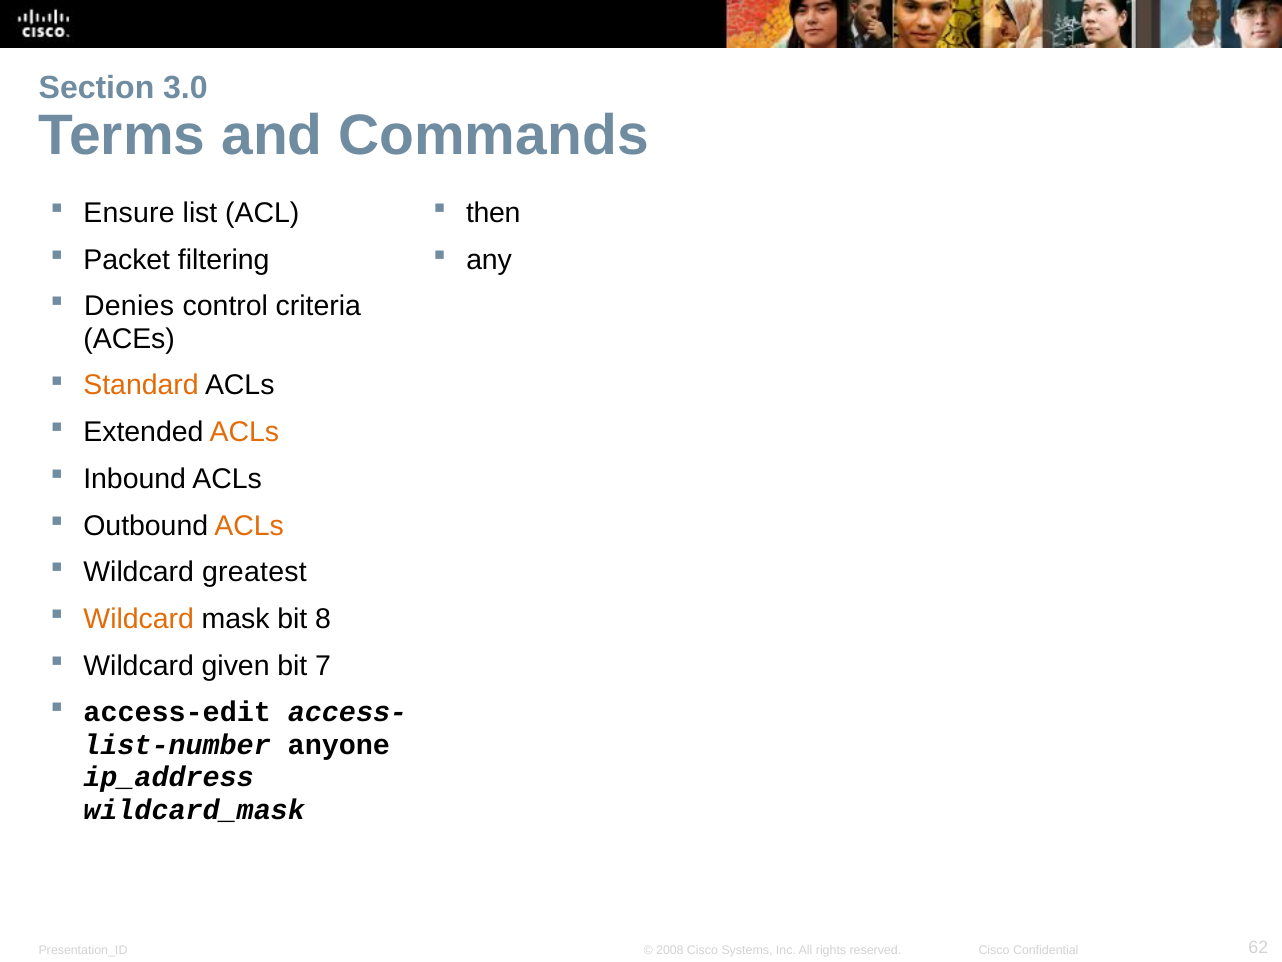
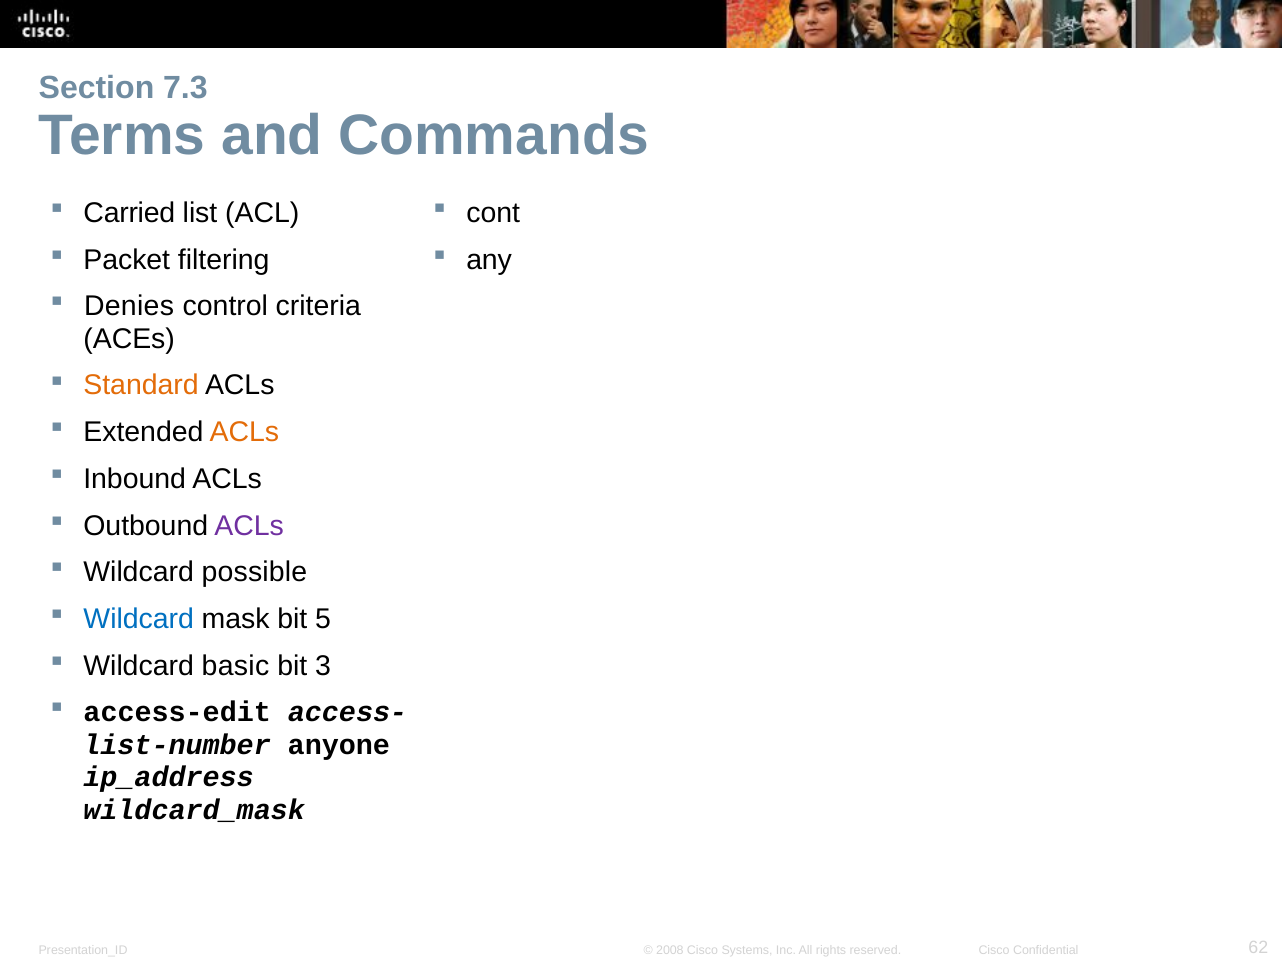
3.0: 3.0 -> 7.3
Ensure: Ensure -> Carried
then: then -> cont
ACLs at (249, 525) colour: orange -> purple
greatest: greatest -> possible
Wildcard at (139, 619) colour: orange -> blue
8: 8 -> 5
given: given -> basic
7: 7 -> 3
